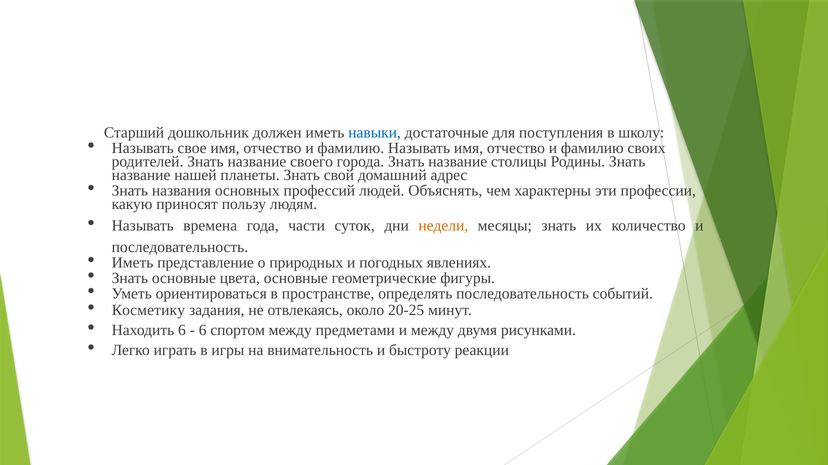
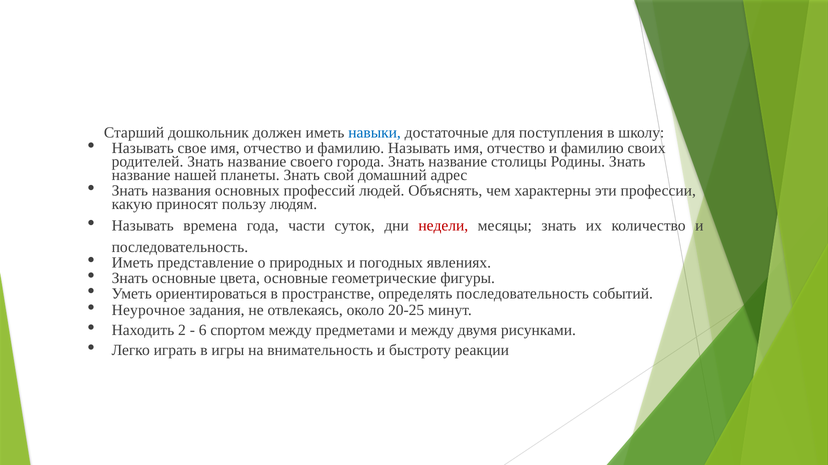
недели colour: orange -> red
Косметику: Косметику -> Неурочное
Находить 6: 6 -> 2
